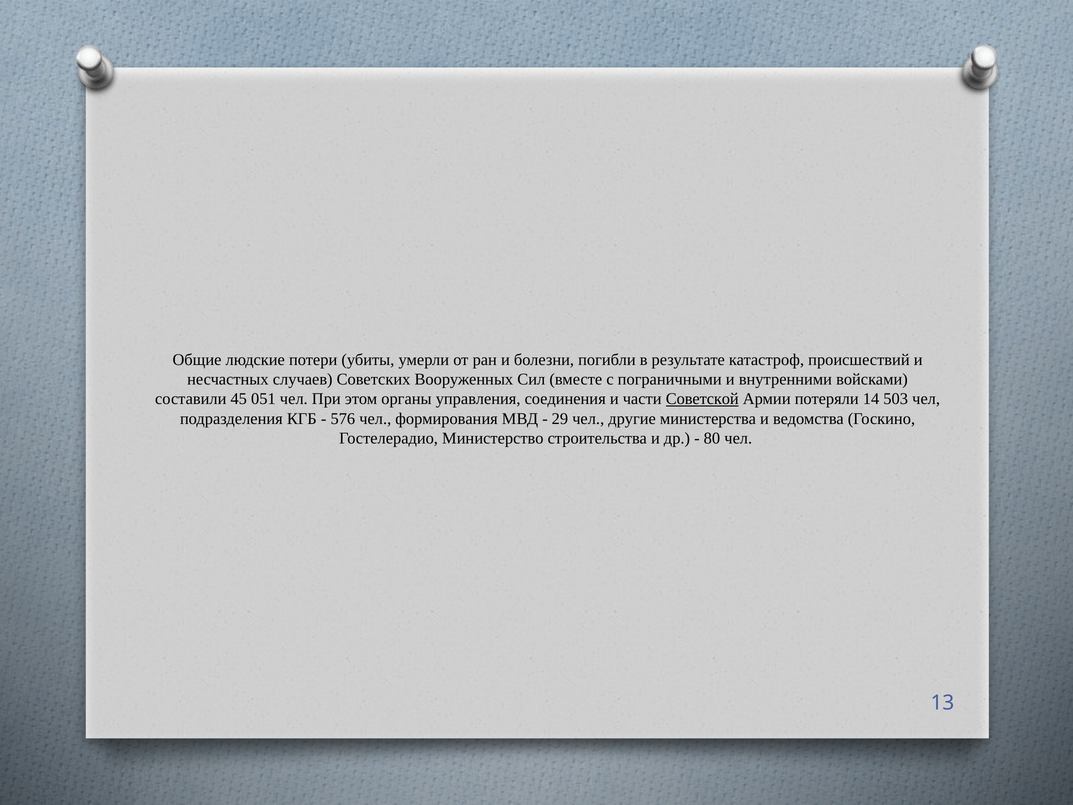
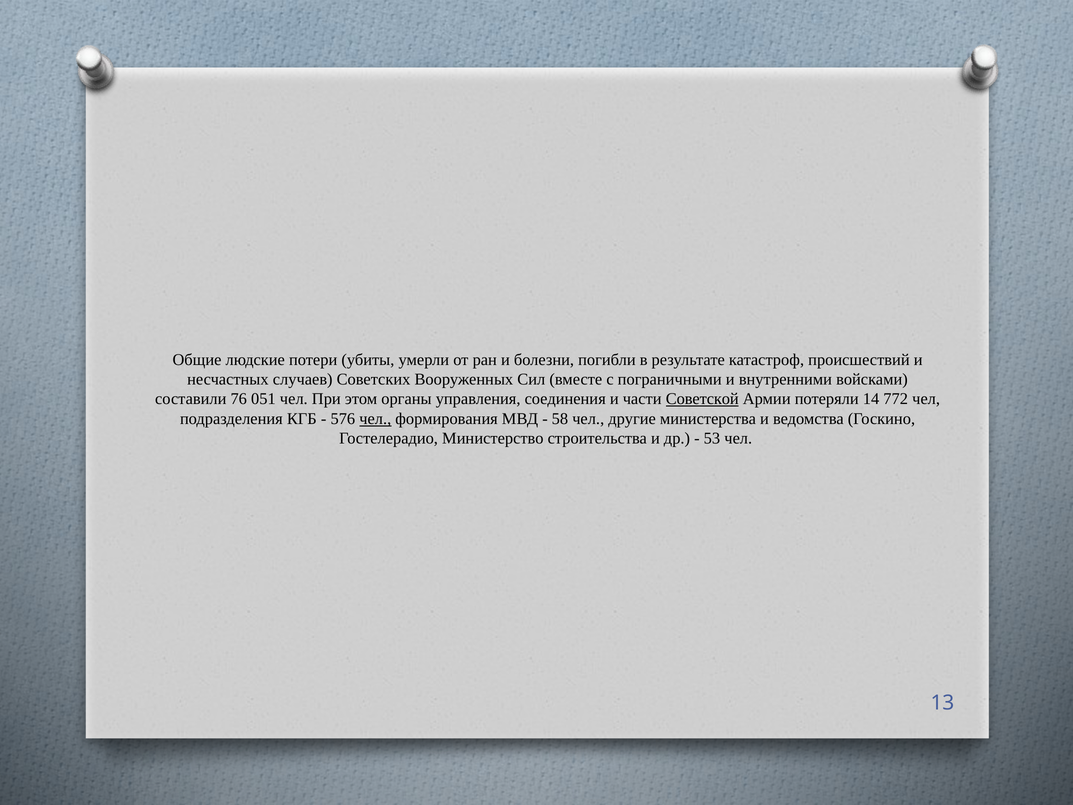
45: 45 -> 76
503: 503 -> 772
чел at (375, 419) underline: none -> present
29: 29 -> 58
80: 80 -> 53
